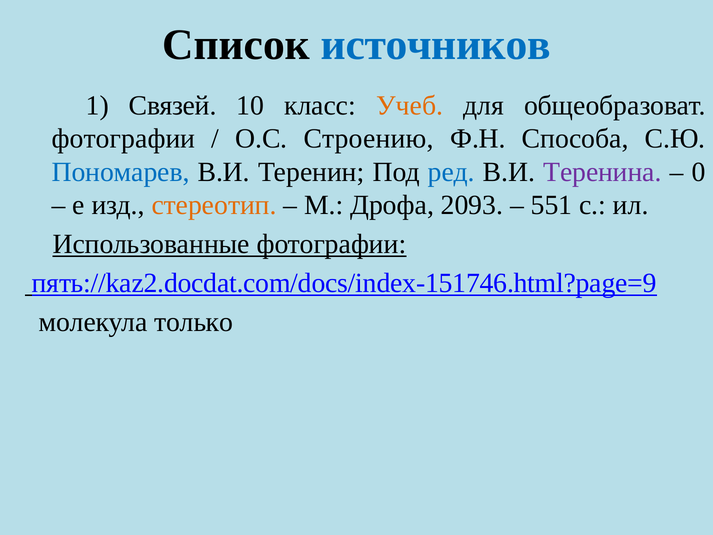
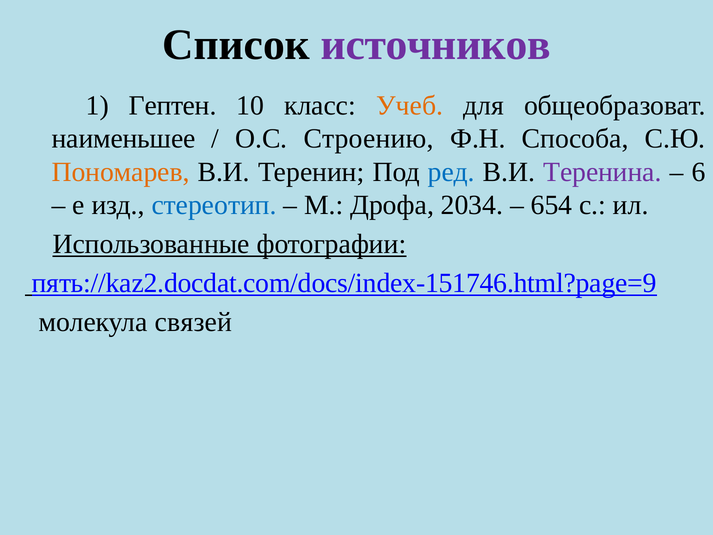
источников colour: blue -> purple
Связей: Связей -> Гептен
фотографии at (124, 139): фотографии -> наименьшее
Пономарев colour: blue -> orange
0: 0 -> 6
стереотип colour: orange -> blue
2093: 2093 -> 2034
551: 551 -> 654
только: только -> связей
